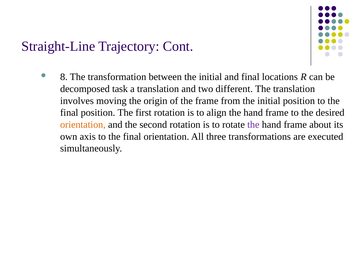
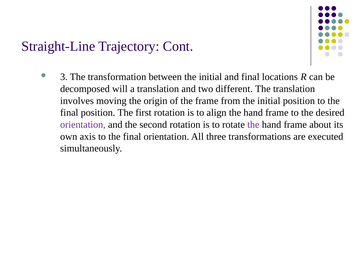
8: 8 -> 3
task: task -> will
orientation at (83, 124) colour: orange -> purple
